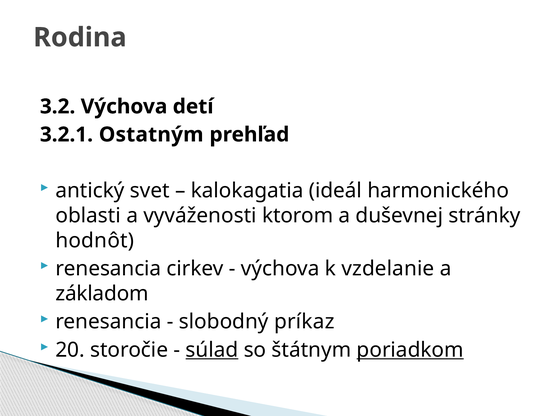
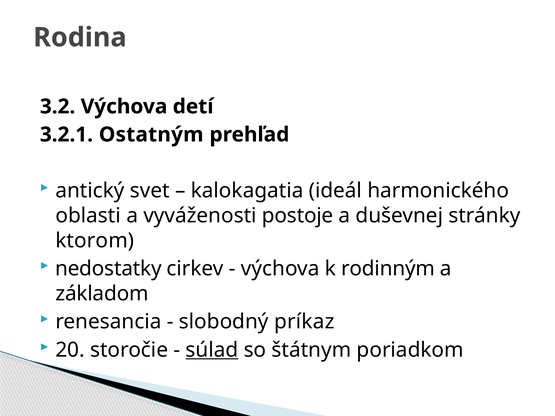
ktorom: ktorom -> postoje
hodnôt: hodnôt -> ktorom
renesancia at (108, 269): renesancia -> nedostatky
vzdelanie: vzdelanie -> rodinným
poriadkom underline: present -> none
